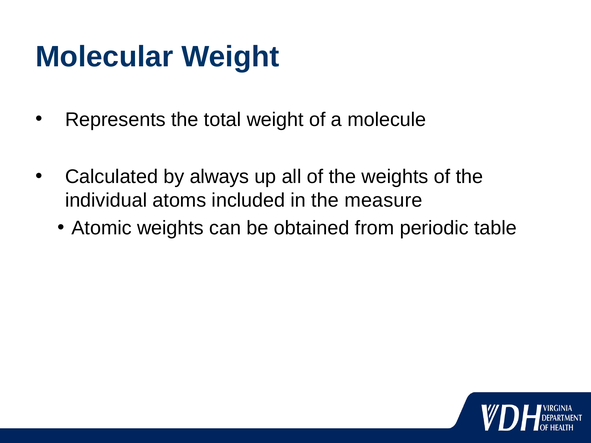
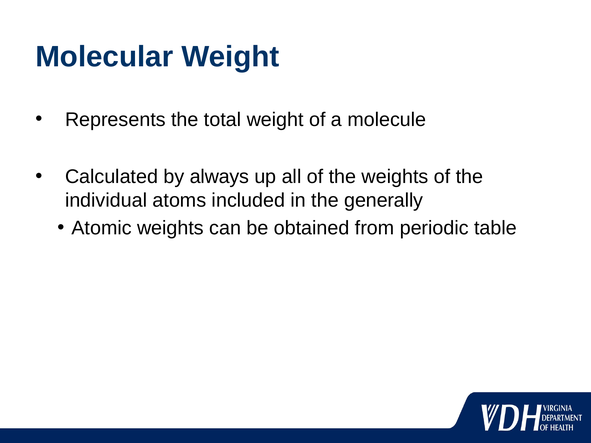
measure: measure -> generally
